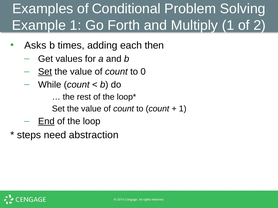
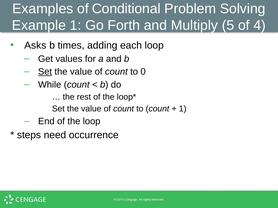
Multiply 1: 1 -> 5
2: 2 -> 4
each then: then -> loop
End underline: present -> none
abstraction: abstraction -> occurrence
